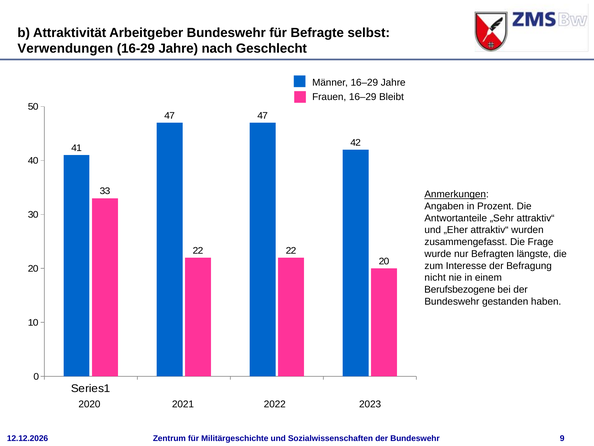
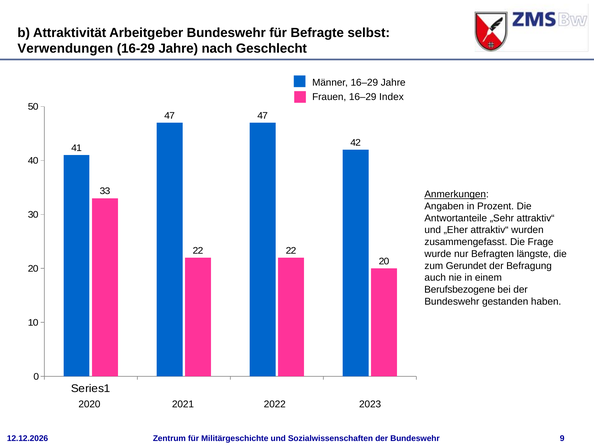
Bleibt: Bleibt -> Index
Interesse: Interesse -> Gerundet
nicht: nicht -> auch
